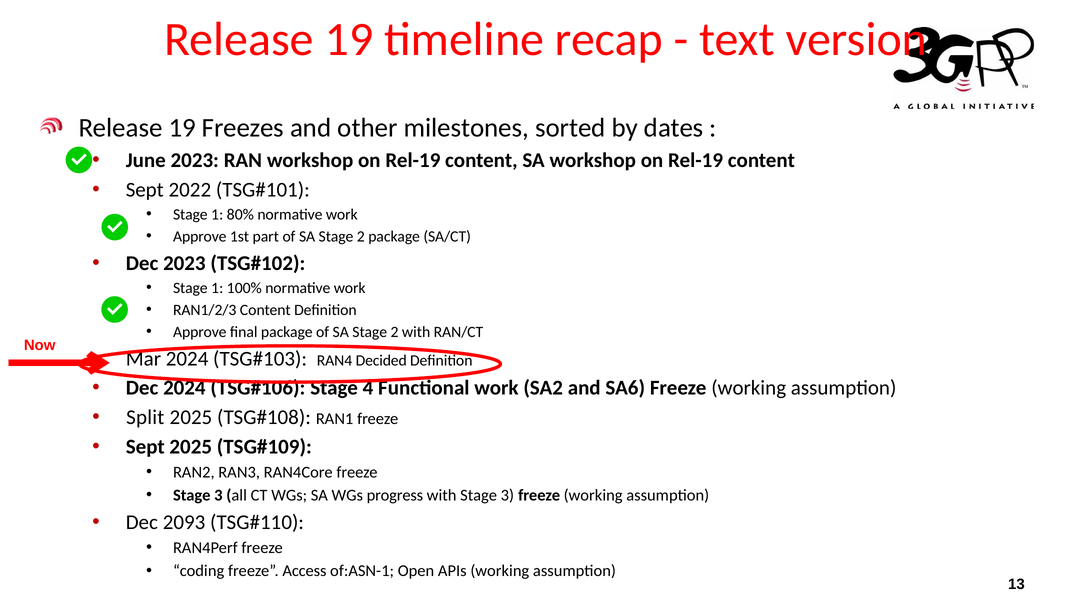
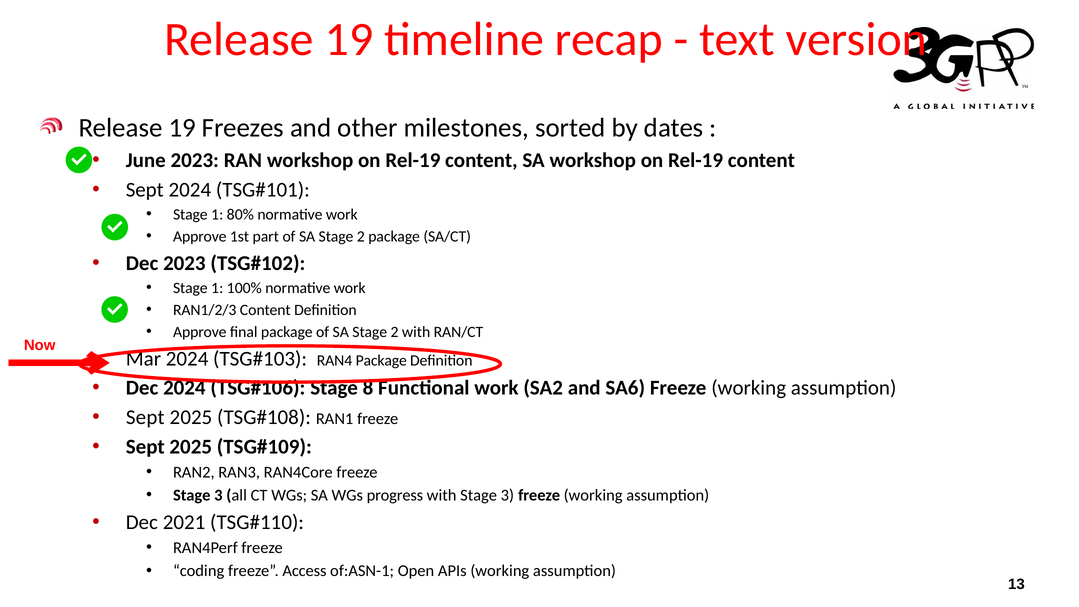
Sept 2022: 2022 -> 2024
RAN4 Decided: Decided -> Package
4: 4 -> 8
Split at (145, 417): Split -> Sept
2093: 2093 -> 2021
